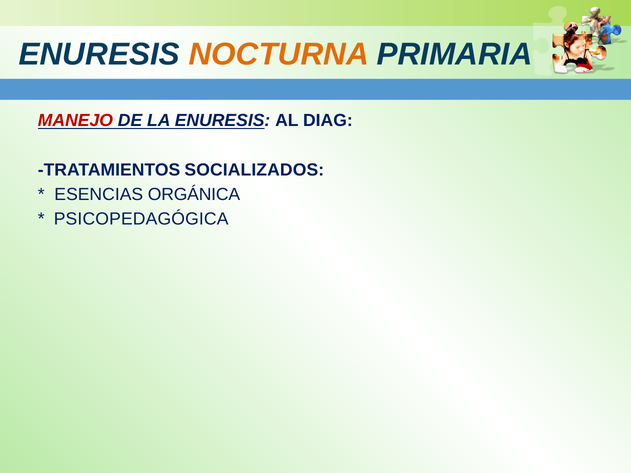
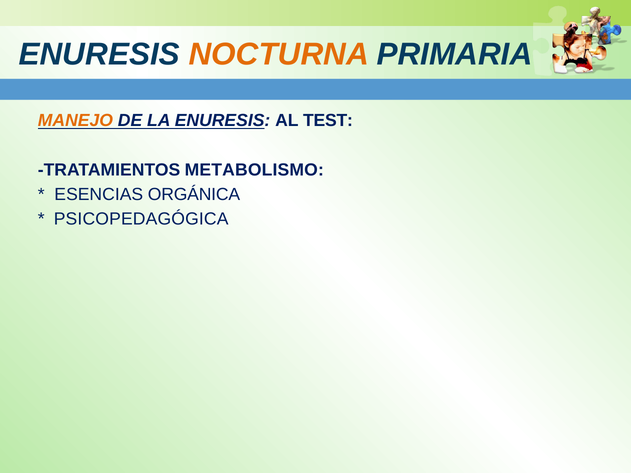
MANEJO colour: red -> orange
DIAG: DIAG -> TEST
SOCIALIZADOS: SOCIALIZADOS -> METABOLISMO
